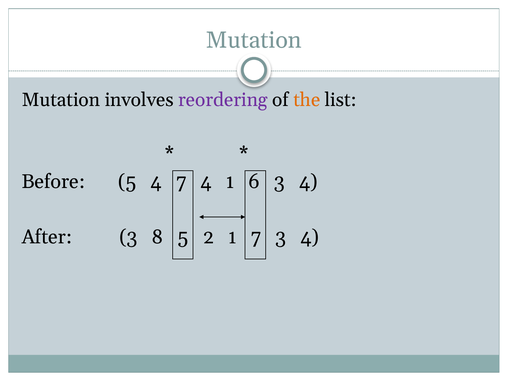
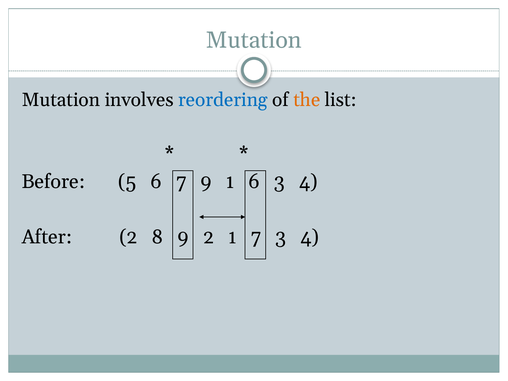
reordering colour: purple -> blue
5 4: 4 -> 6
7 4: 4 -> 9
After 3: 3 -> 2
8 5: 5 -> 9
